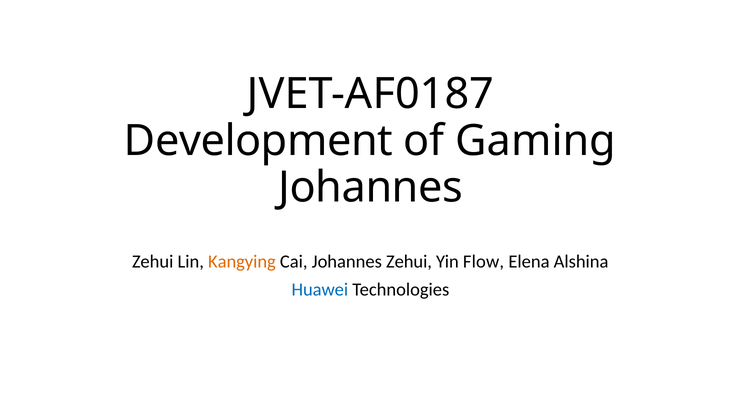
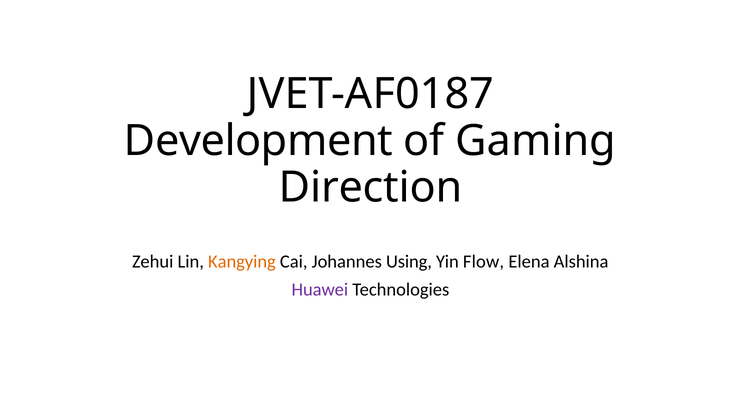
Johannes at (371, 187): Johannes -> Direction
Cai Johannes Zehui: Zehui -> Using
Huawei colour: blue -> purple
